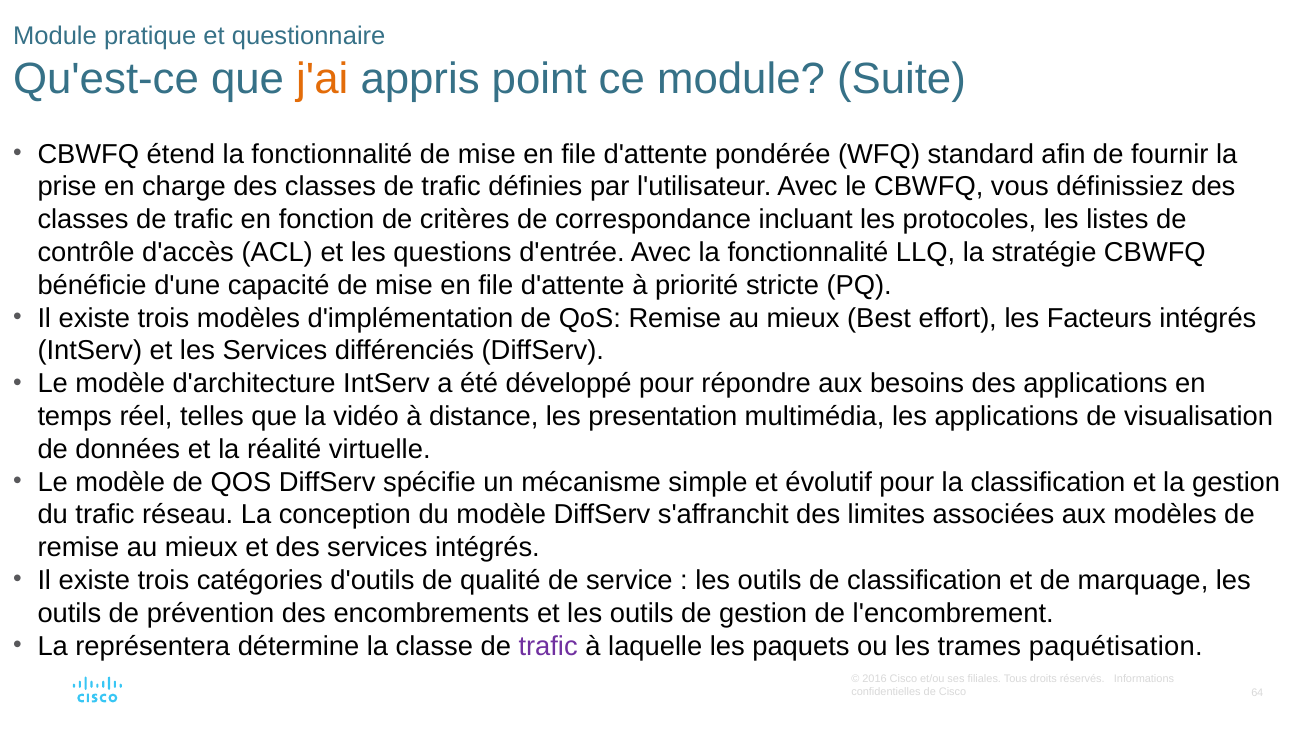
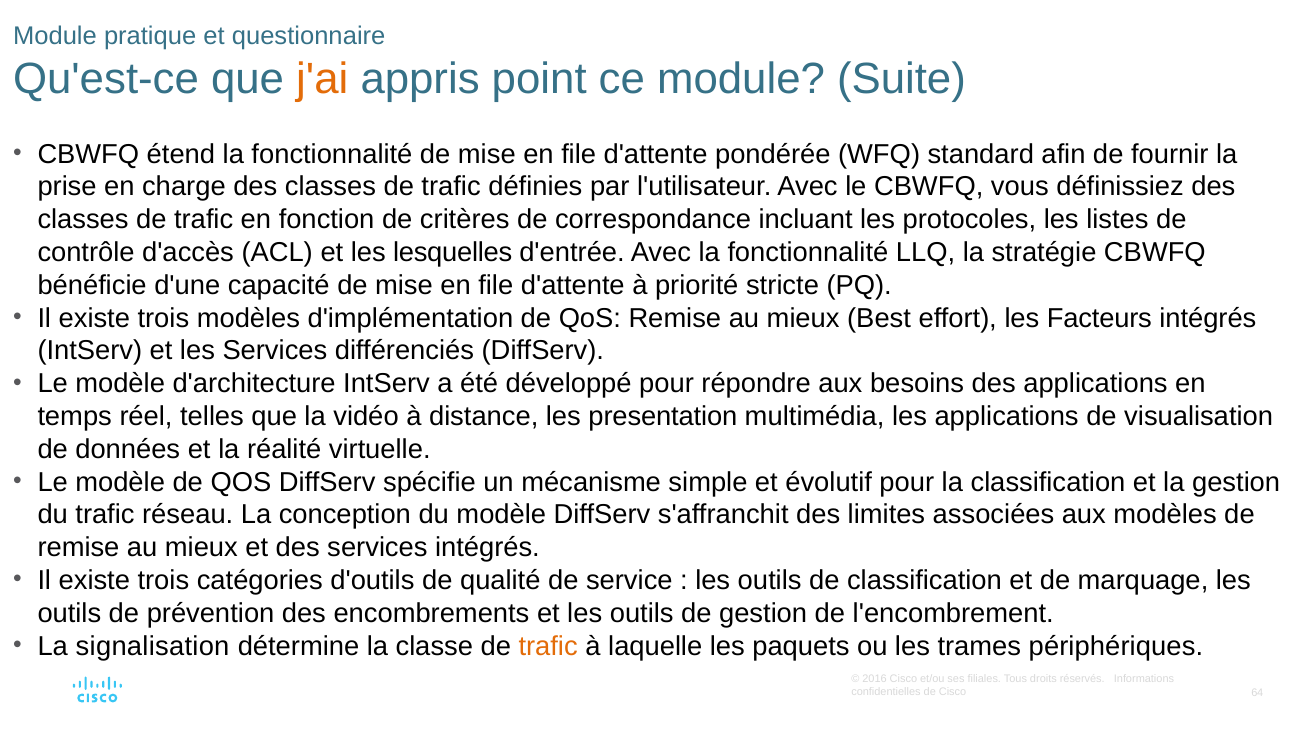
questions: questions -> lesquelles
représentera: représentera -> signalisation
trafic at (548, 647) colour: purple -> orange
paquétisation: paquétisation -> périphériques
